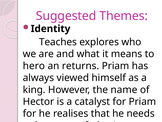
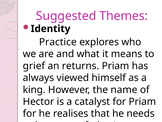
Teaches: Teaches -> Practice
hero: hero -> grief
